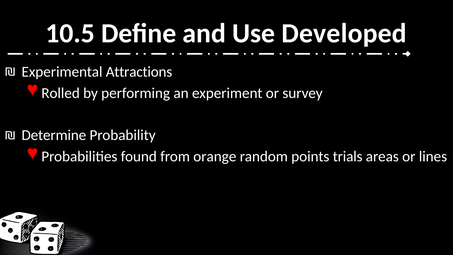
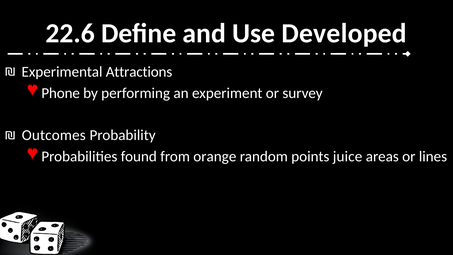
10.5: 10.5 -> 22.6
Rolled: Rolled -> Phone
Determine: Determine -> Outcomes
trials: trials -> juice
